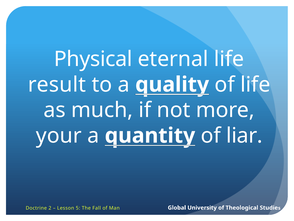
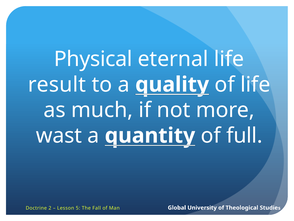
your: your -> wast
liar: liar -> full
